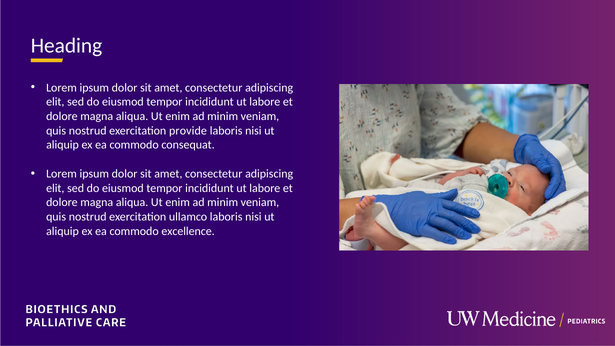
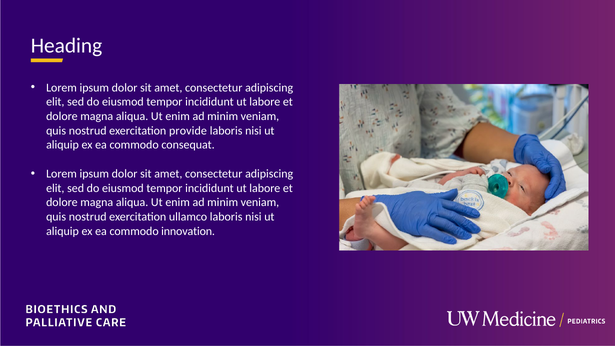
excellence: excellence -> innovation
